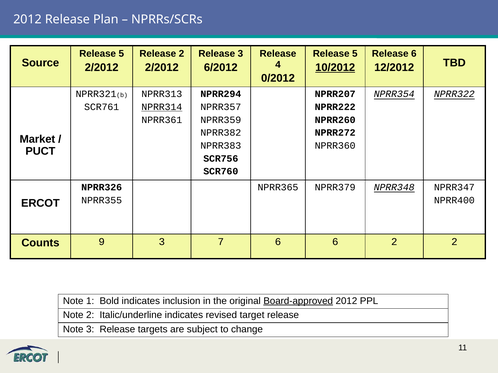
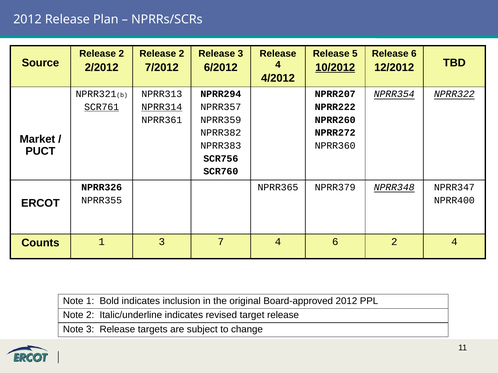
5 at (121, 54): 5 -> 2
2/2012 at (162, 68): 2/2012 -> 7/2012
0/2012: 0/2012 -> 4/2012
SCR761 underline: none -> present
Counts 9: 9 -> 1
7 6: 6 -> 4
2 2: 2 -> 4
Board-approved underline: present -> none
